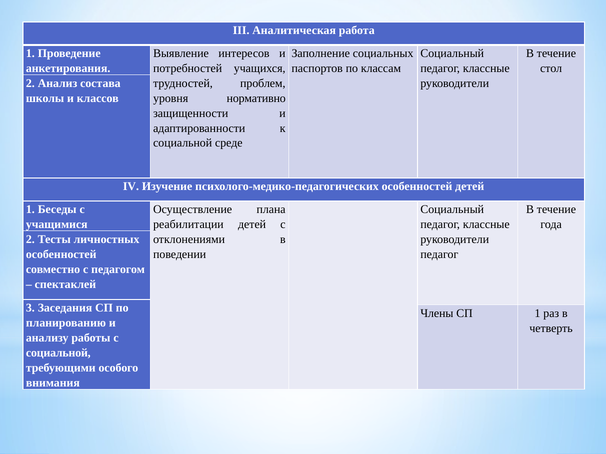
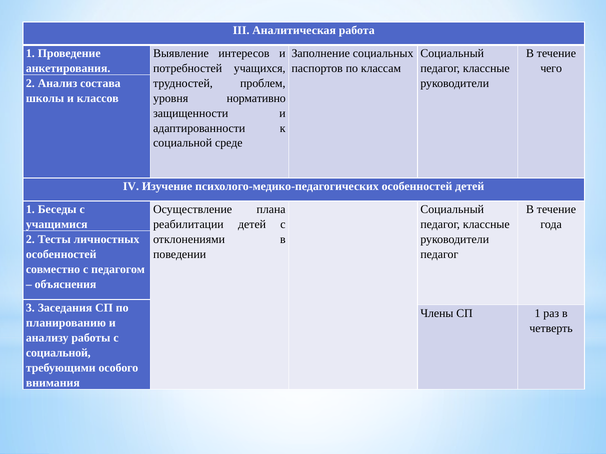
стол: стол -> чего
спектаклей: спектаклей -> объяснения
